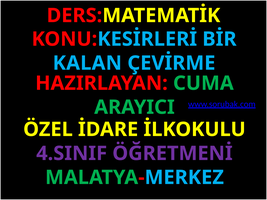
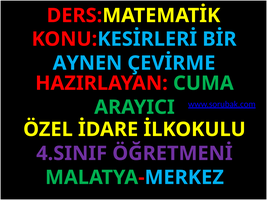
KALAN: KALAN -> AYNEN
